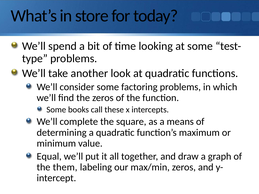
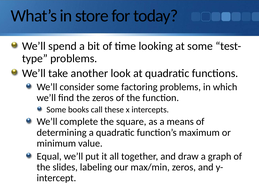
them: them -> slides
